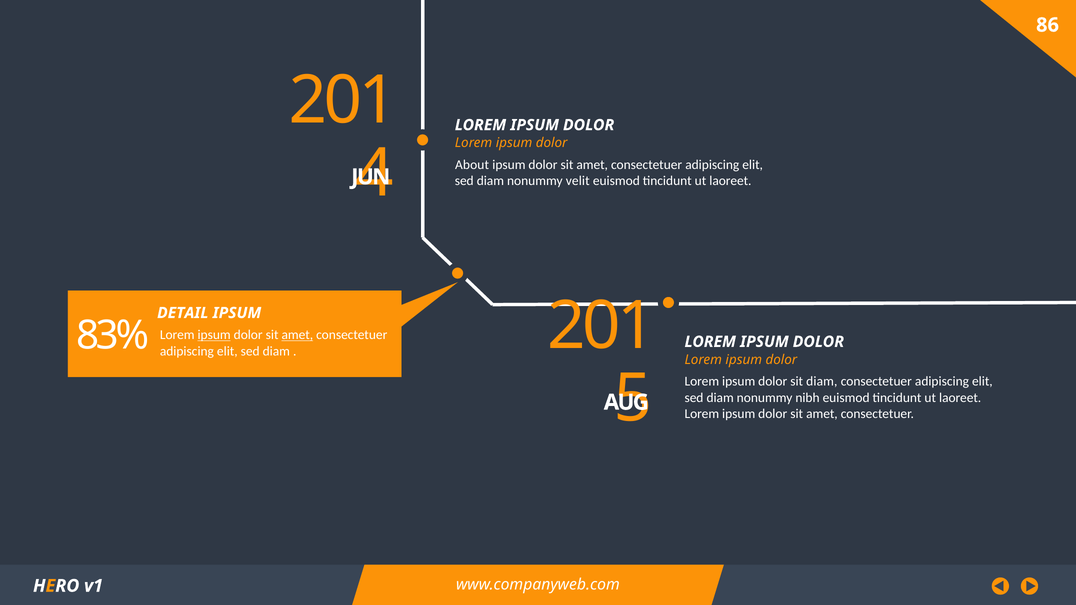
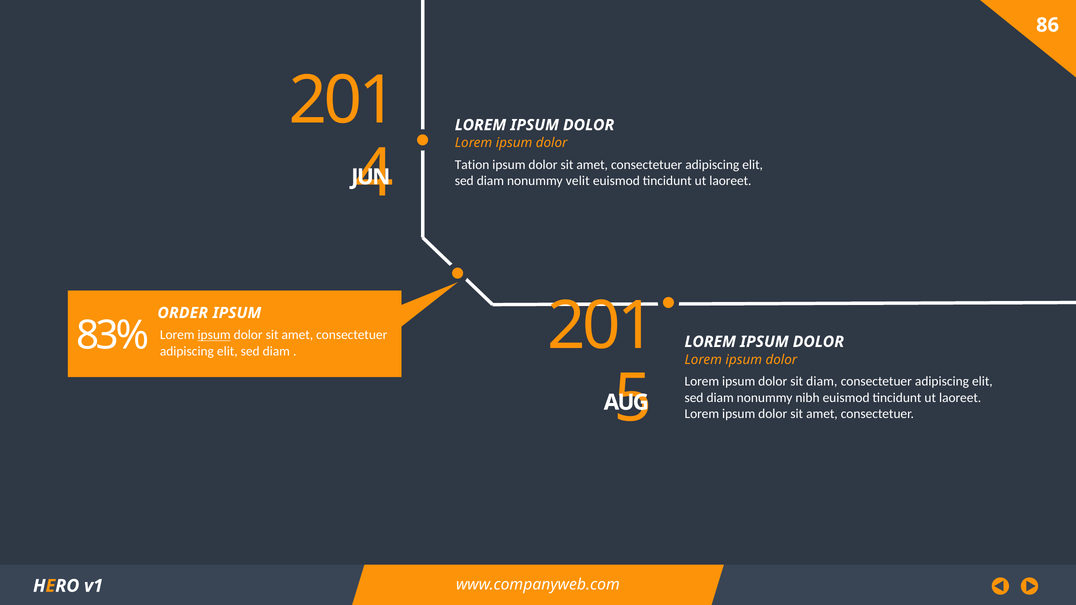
About: About -> Tation
DETAIL: DETAIL -> ORDER
amet at (297, 335) underline: present -> none
